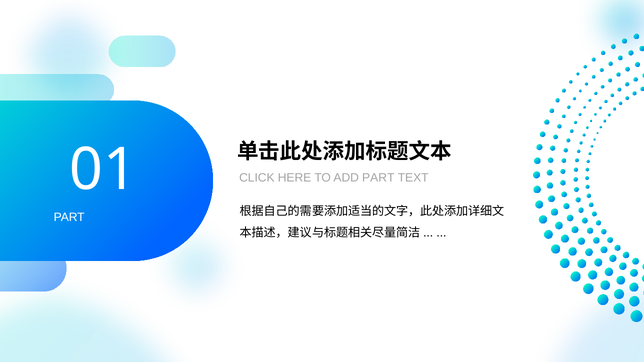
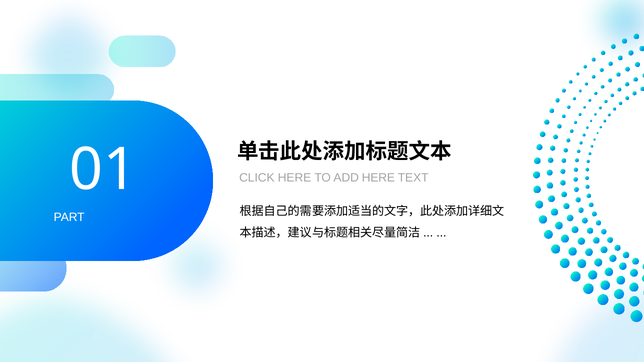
ADD PART: PART -> HERE
